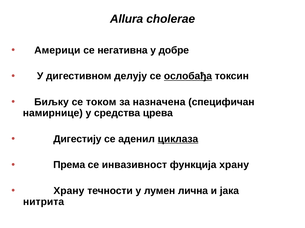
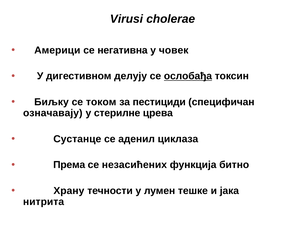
Allura: Allura -> Virusi
добре: добре -> човек
назначена: назначена -> пестициди
намирнице: намирнице -> означавају
средства: средства -> стерилне
Дигестију: Дигестију -> Сустанце
циклаза underline: present -> none
инвазивност: инвазивност -> незасићених
функција храну: храну -> битно
лична: лична -> тешке
